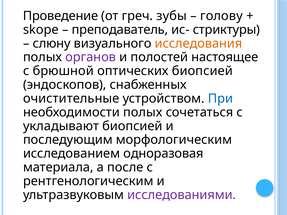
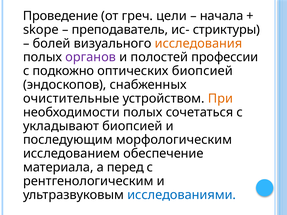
зубы: зубы -> цели
голову: голову -> начала
слюну: слюну -> болей
настоящее: настоящее -> профессии
брюшной: брюшной -> подкожно
При colour: blue -> orange
одноразовая: одноразовая -> обеспечение
после: после -> перед
исследованиями colour: purple -> blue
